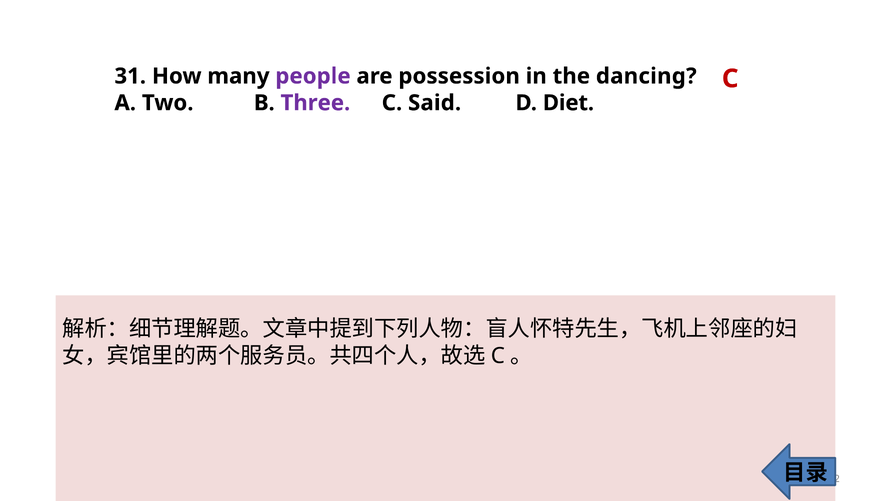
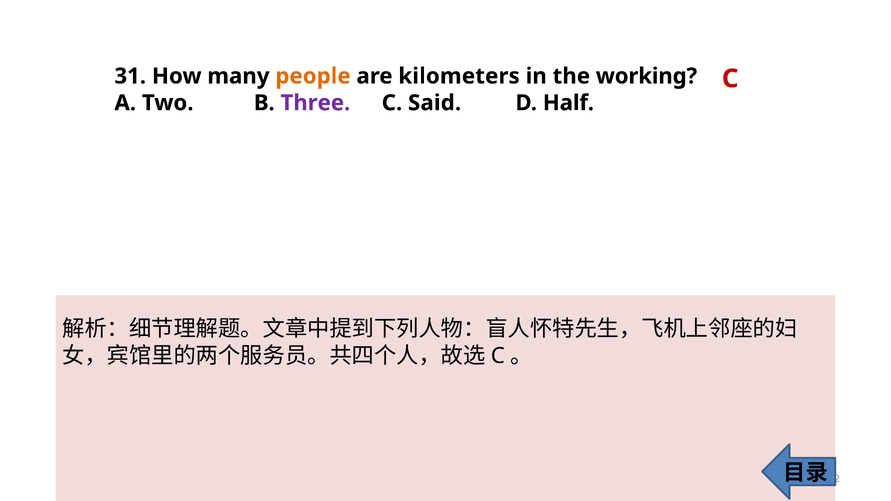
people colour: purple -> orange
possession: possession -> kilometers
dancing: dancing -> working
Diet: Diet -> Half
